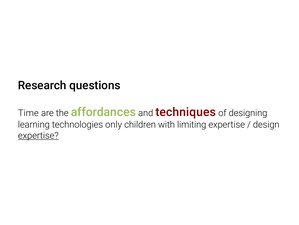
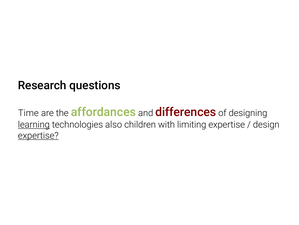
techniques: techniques -> differences
learning underline: none -> present
only: only -> also
